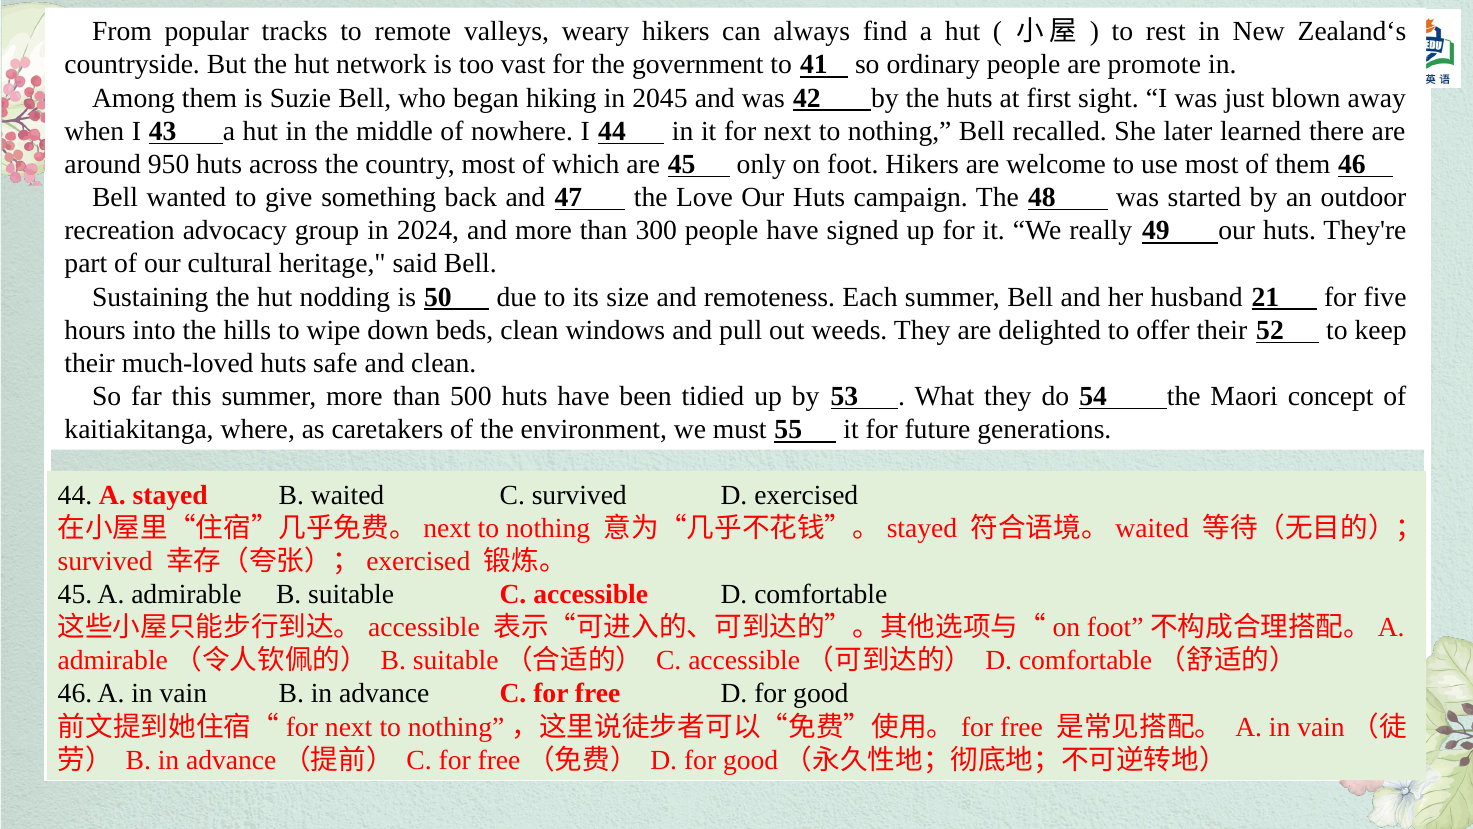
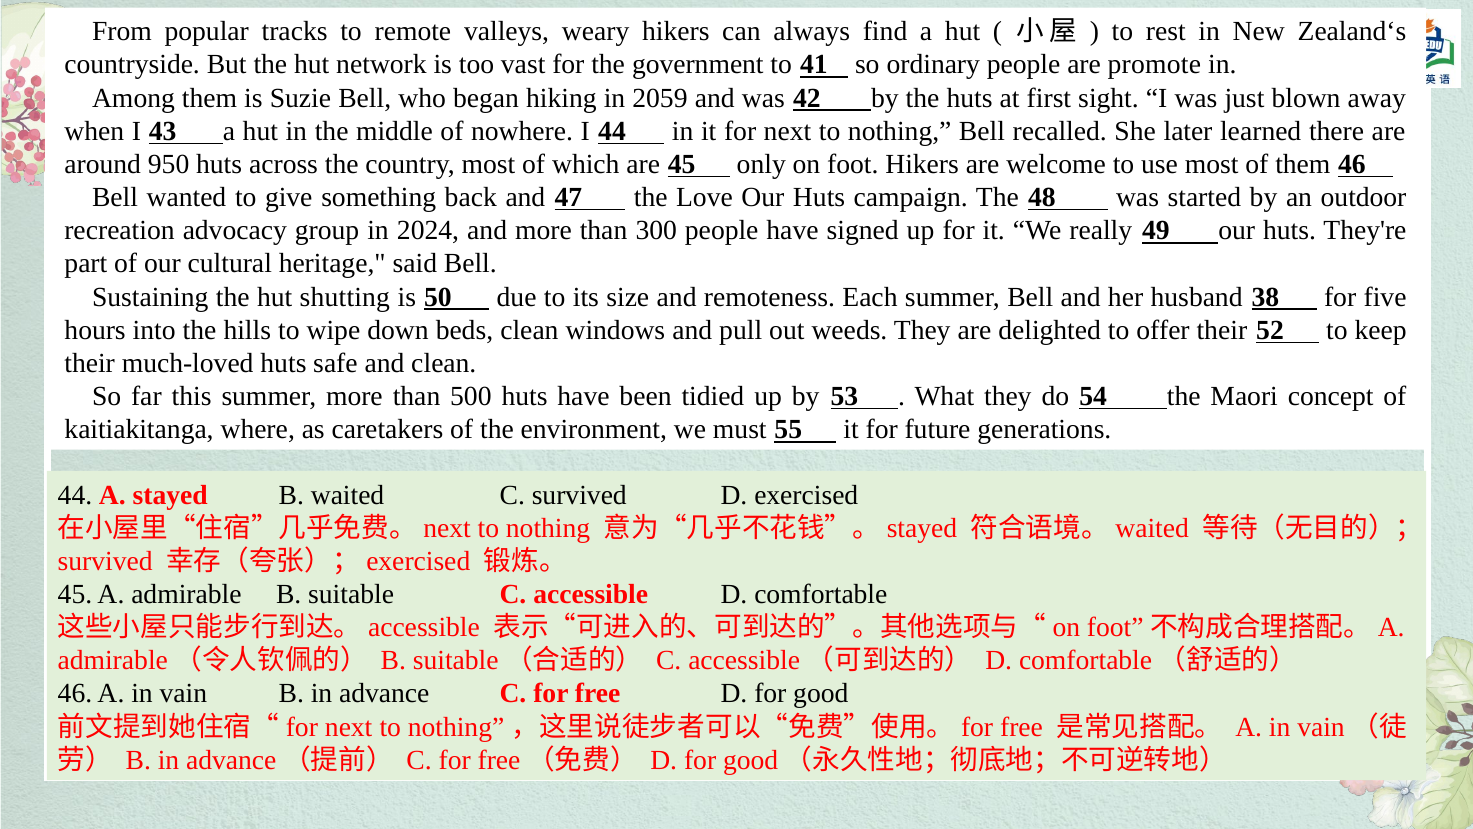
2045: 2045 -> 2059
nodding: nodding -> shutting
21: 21 -> 38
